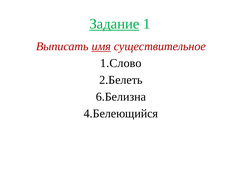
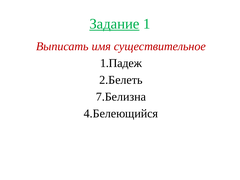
имя underline: present -> none
1.Слово: 1.Слово -> 1.Падеж
6.Белизна: 6.Белизна -> 7.Белизна
